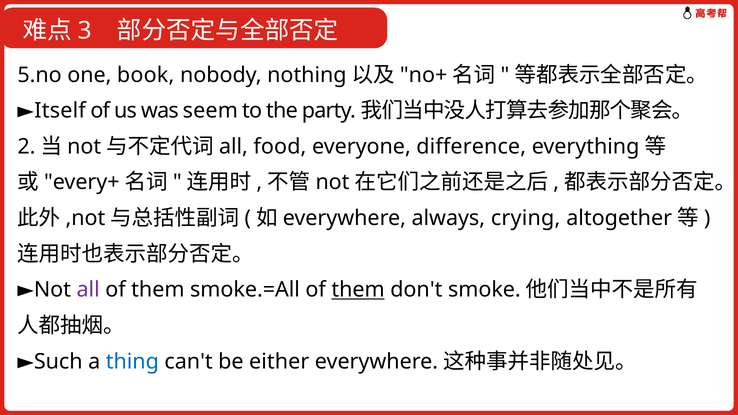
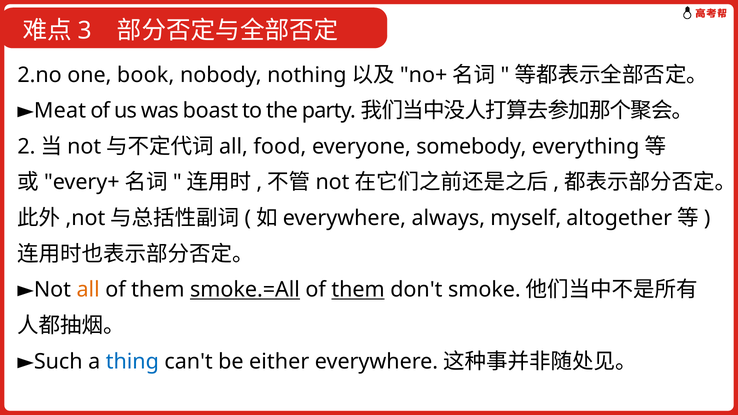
5.no: 5.no -> 2.no
Itself: Itself -> Meat
seem: seem -> boast
difference: difference -> somebody
crying: crying -> myself
all at (88, 290) colour: purple -> orange
smoke.=All underline: none -> present
